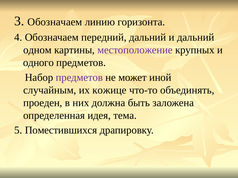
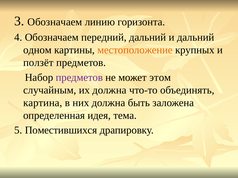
местоположение colour: purple -> orange
одного: одного -> ползёт
иной: иной -> этом
их кожице: кожице -> должна
проеден: проеден -> картина
